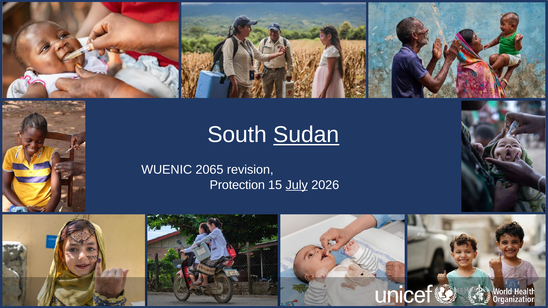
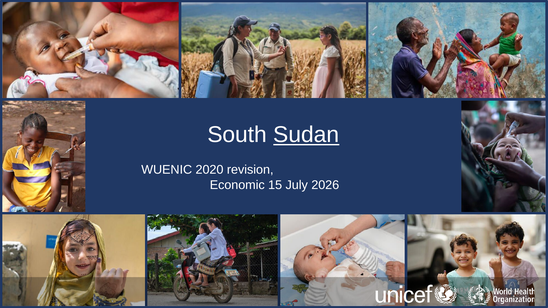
2065: 2065 -> 2020
Protection: Protection -> Economic
July underline: present -> none
